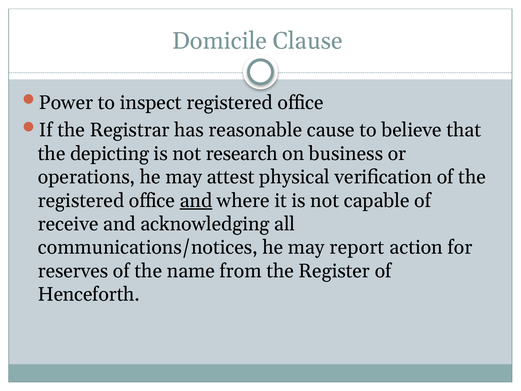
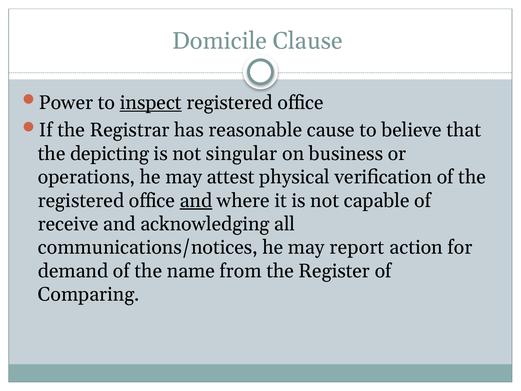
inspect underline: none -> present
research: research -> singular
reserves: reserves -> demand
Henceforth: Henceforth -> Comparing
